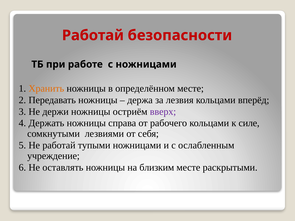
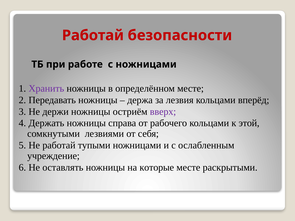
Хранить colour: orange -> purple
силе: силе -> этой
близким: близким -> которые
